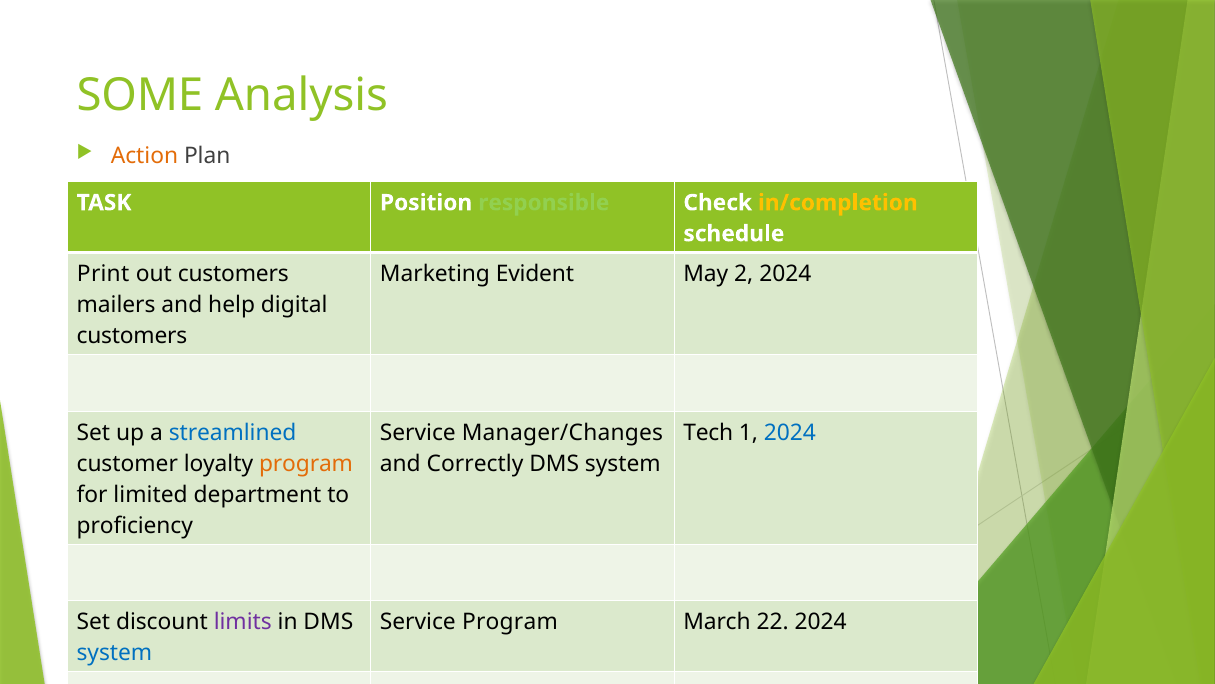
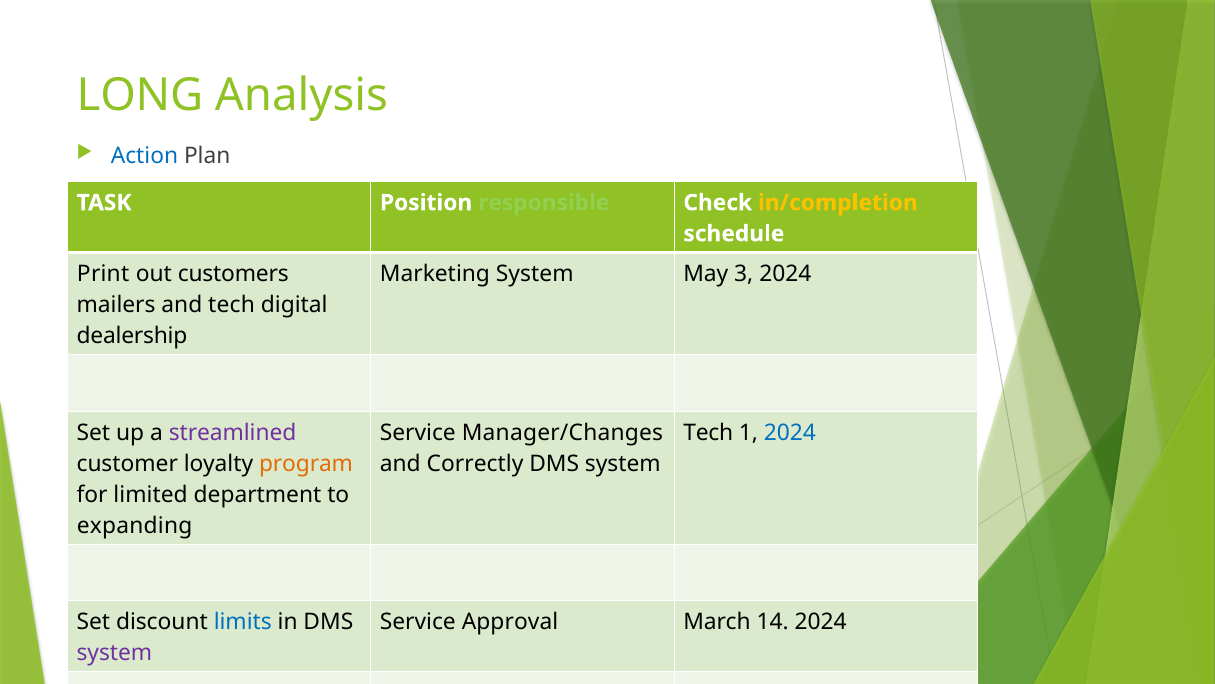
SOME: SOME -> LONG
Action colour: orange -> blue
Marketing Evident: Evident -> System
2: 2 -> 3
and help: help -> tech
customers at (132, 336): customers -> dealership
streamlined colour: blue -> purple
proficiency: proficiency -> expanding
limits colour: purple -> blue
Service Program: Program -> Approval
22: 22 -> 14
system at (114, 653) colour: blue -> purple
